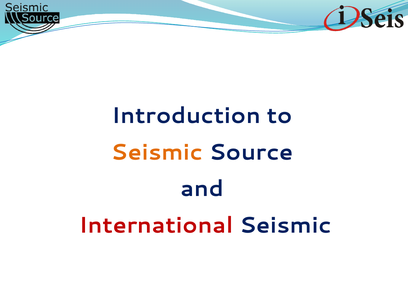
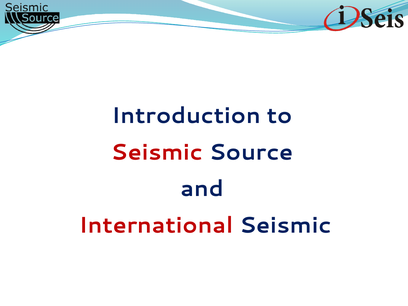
Seismic at (157, 152) colour: orange -> red
